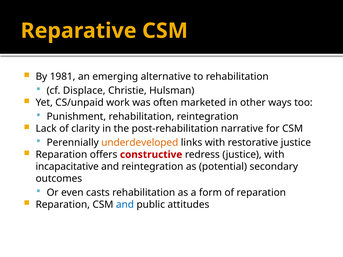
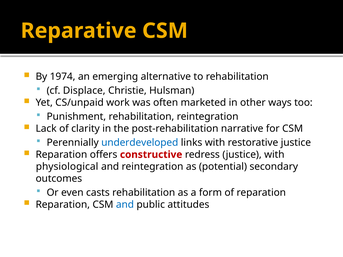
1981: 1981 -> 1974
underdeveloped colour: orange -> blue
incapacitative: incapacitative -> physiological
